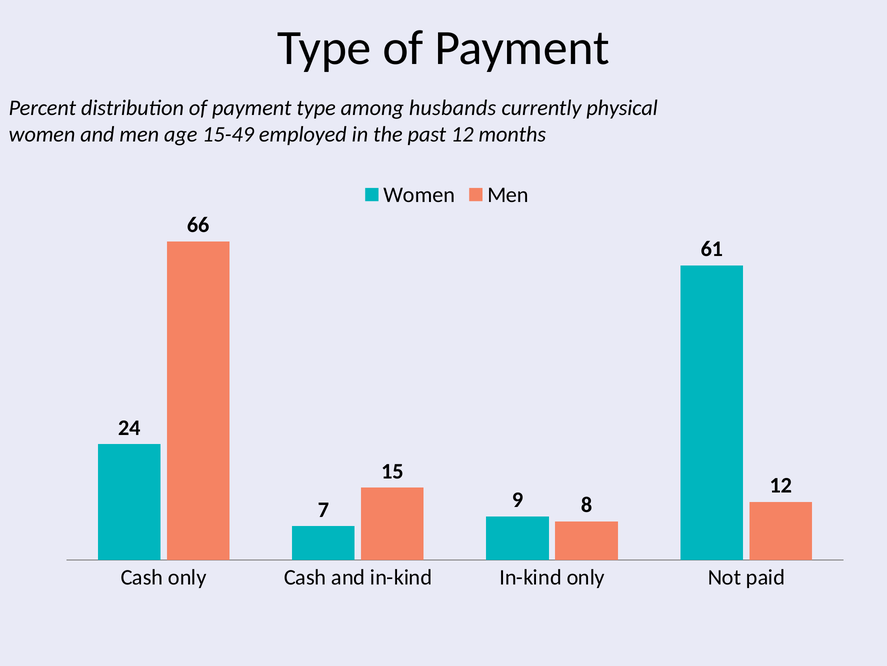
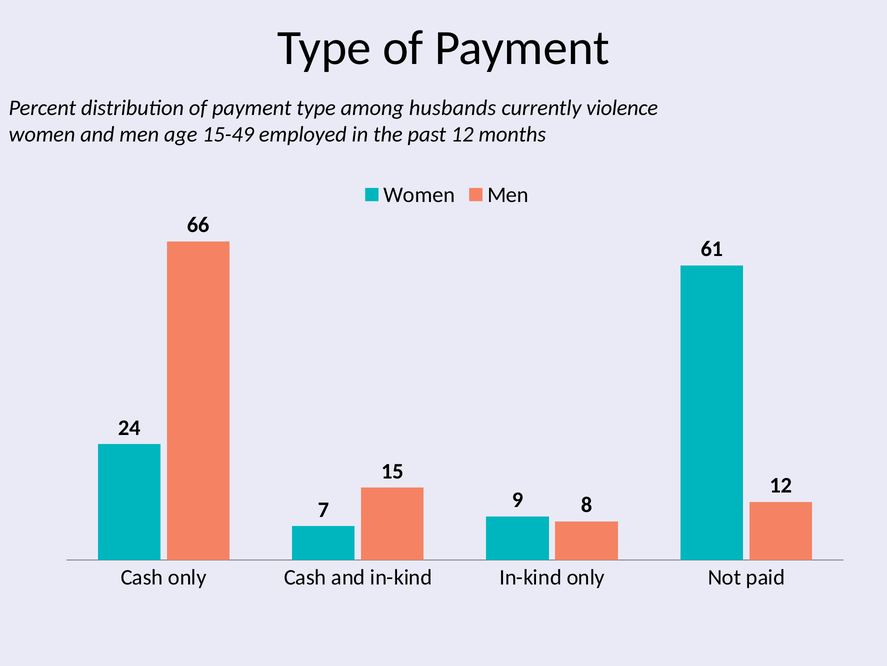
physical: physical -> violence
